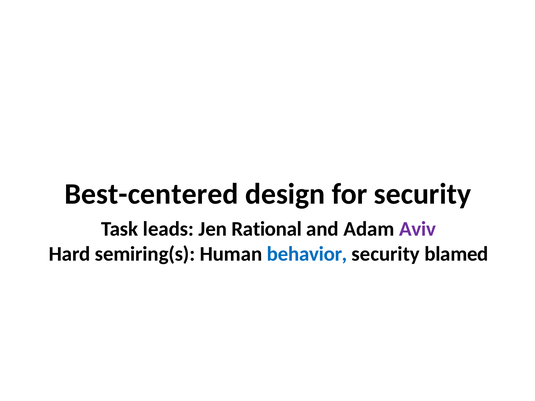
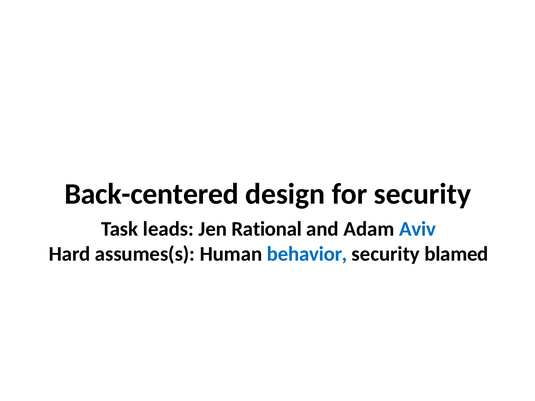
Best-centered: Best-centered -> Back-centered
Aviv colour: purple -> blue
semiring(s: semiring(s -> assumes(s
